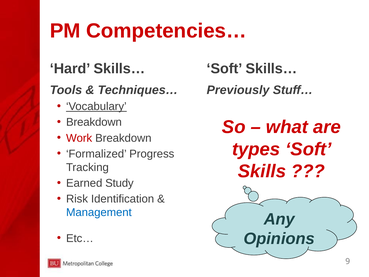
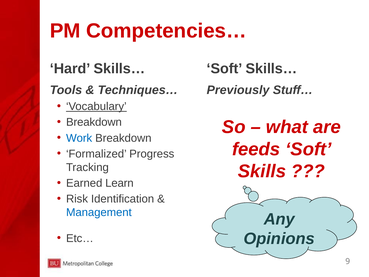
Work colour: red -> blue
types: types -> feeds
Study: Study -> Learn
